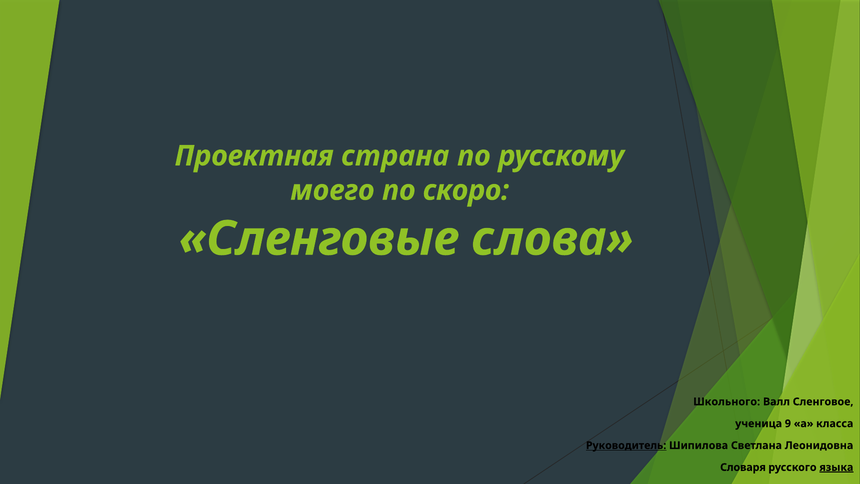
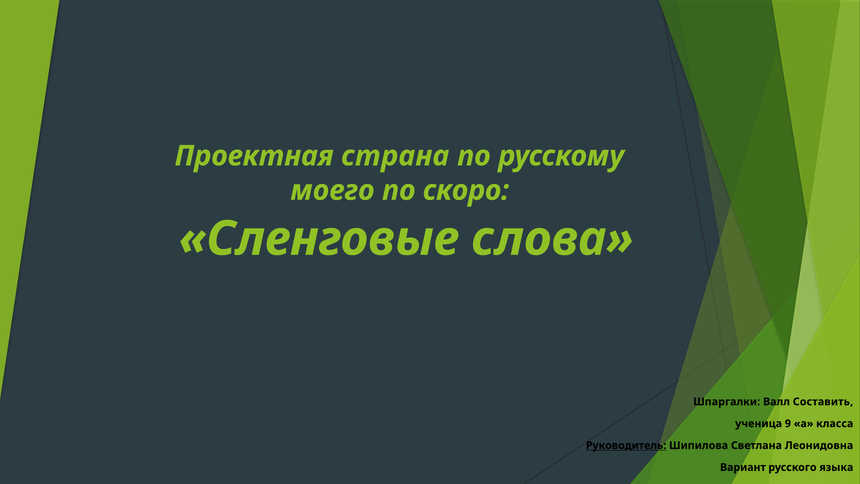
Школьного: Школьного -> Шпаргалки
Сленговое: Сленговое -> Составить
Словаря: Словаря -> Вариант
языка underline: present -> none
